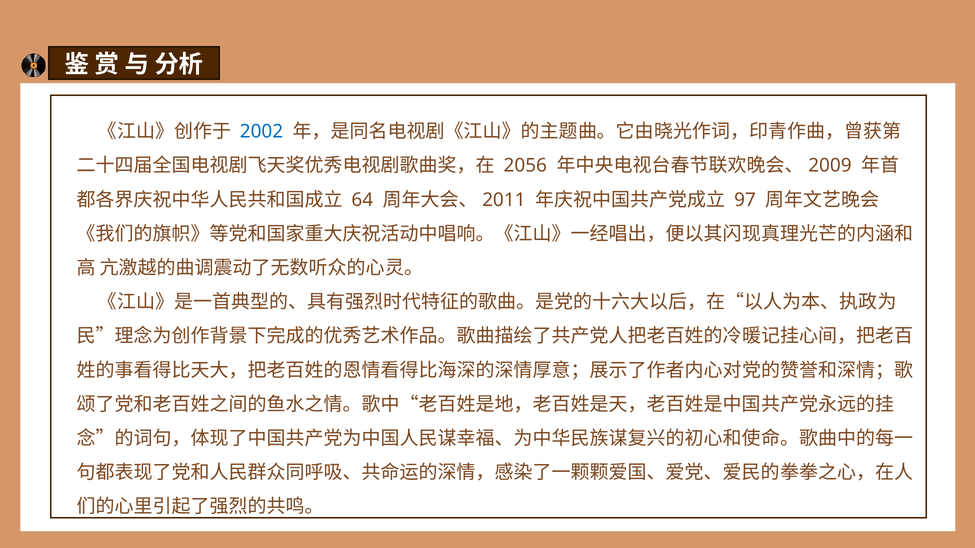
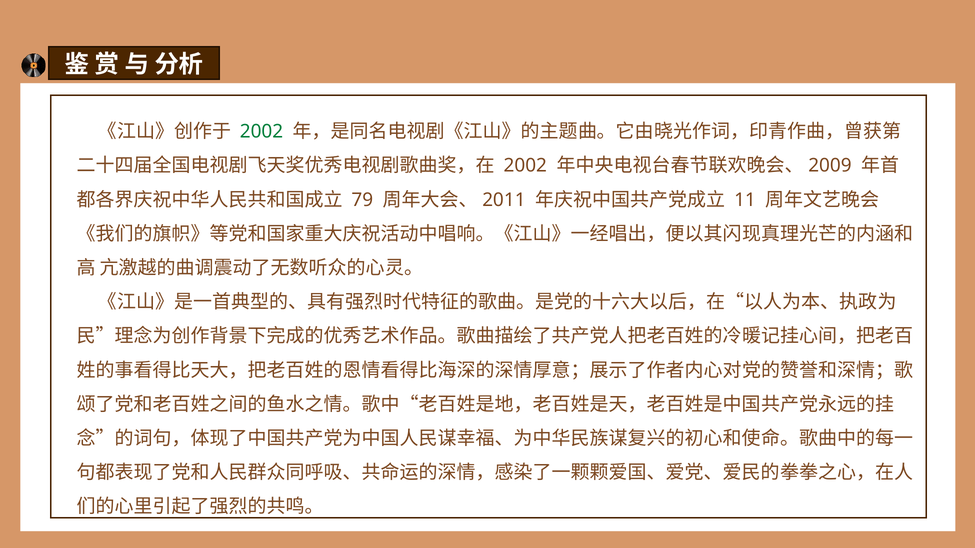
2002 at (262, 132) colour: blue -> green
2056 at (525, 166): 2056 -> 2002
64: 64 -> 79
97: 97 -> 11
